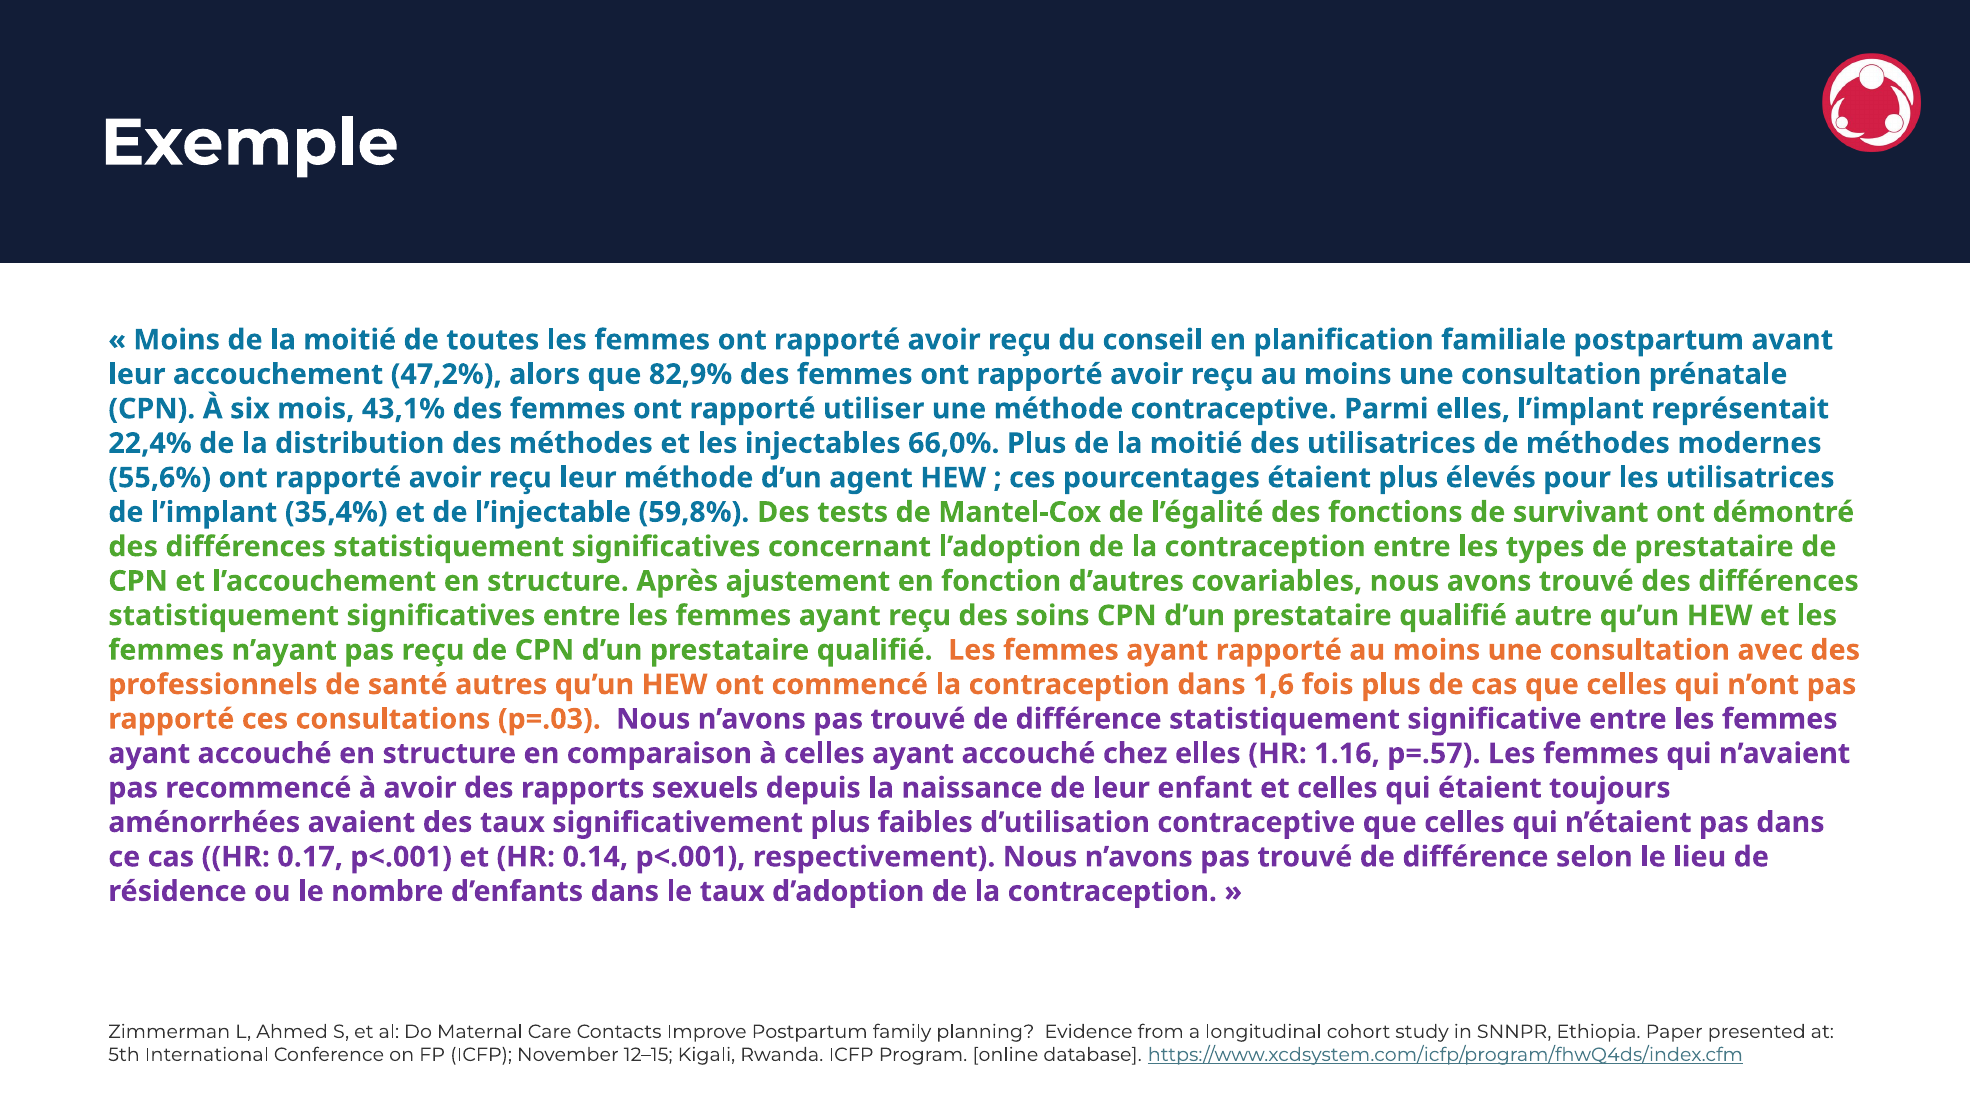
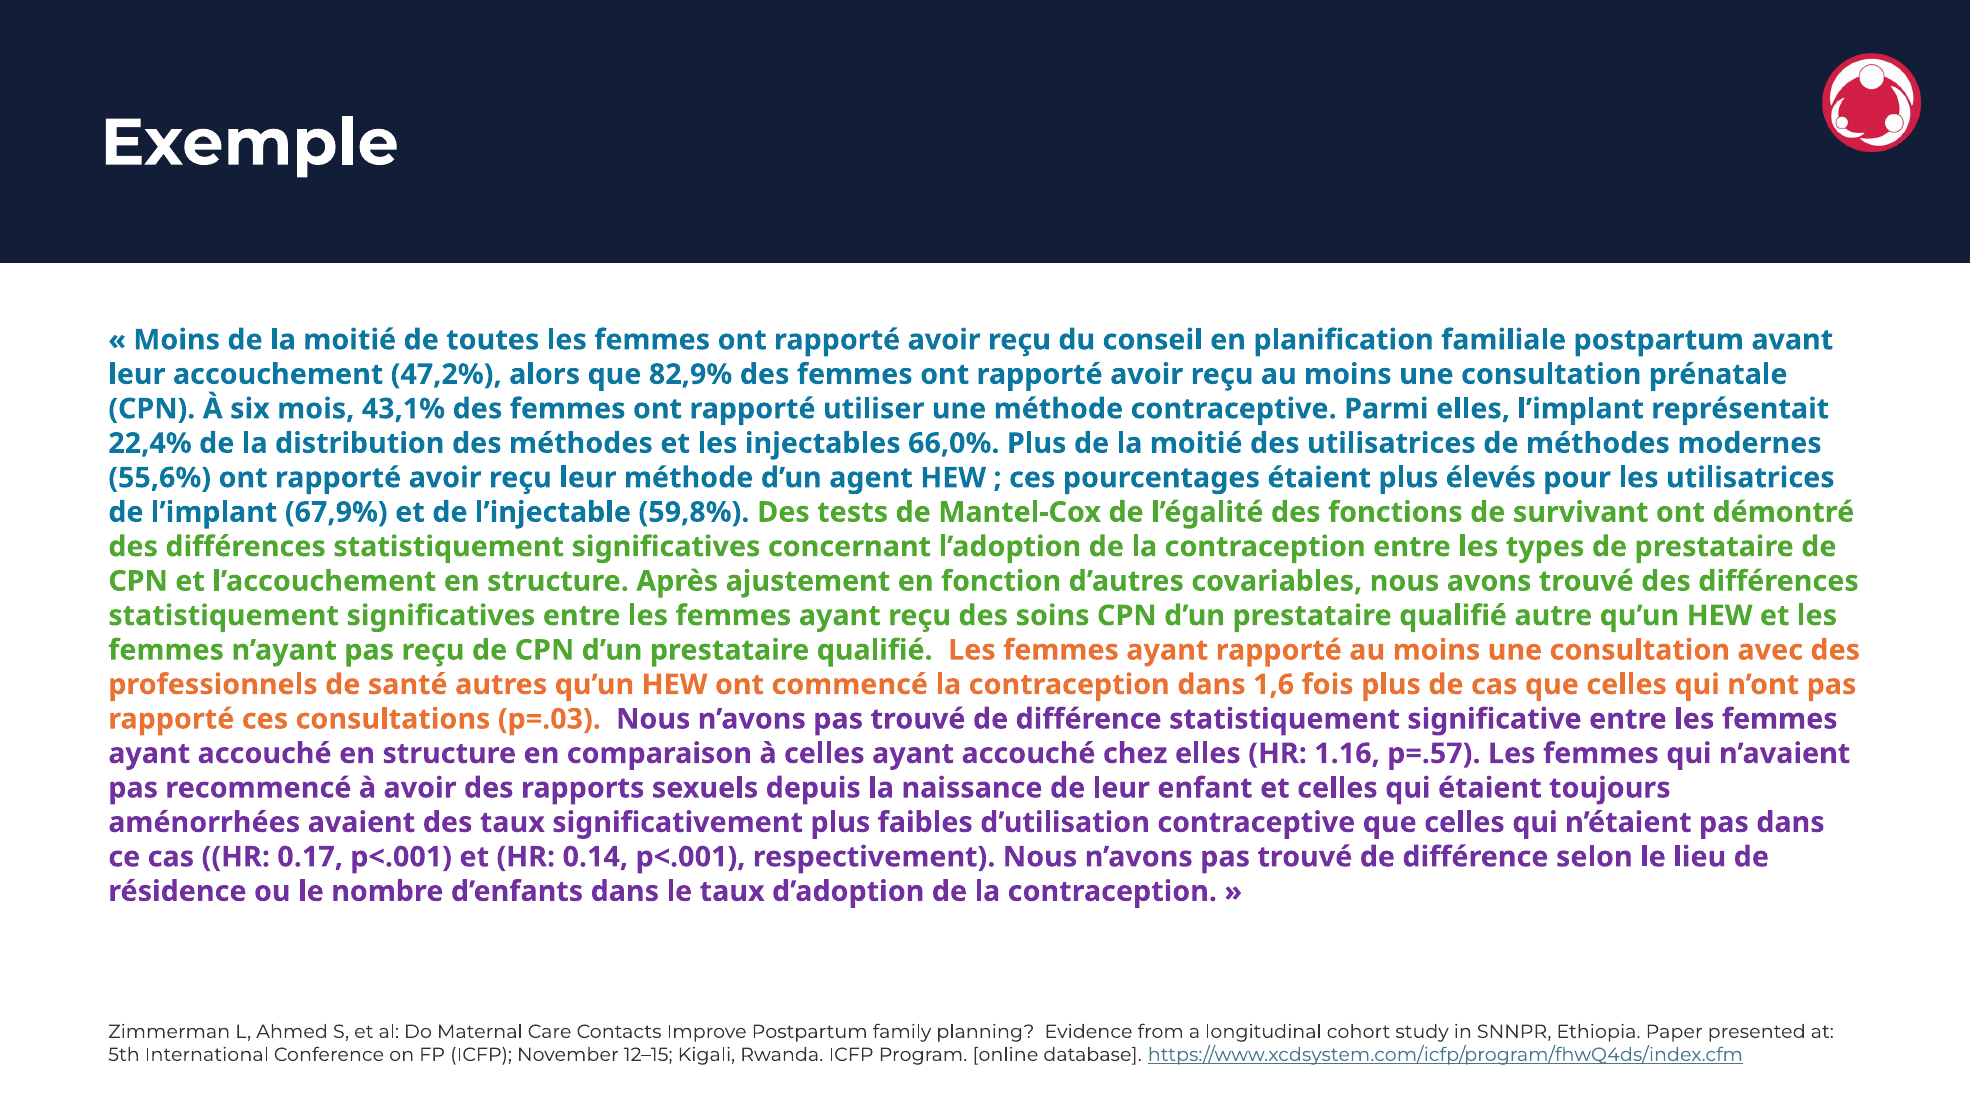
35,4%: 35,4% -> 67,9%
